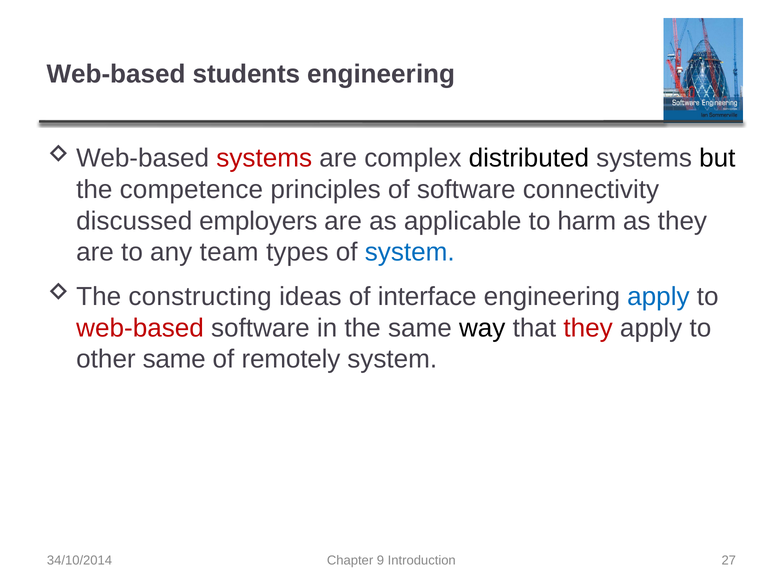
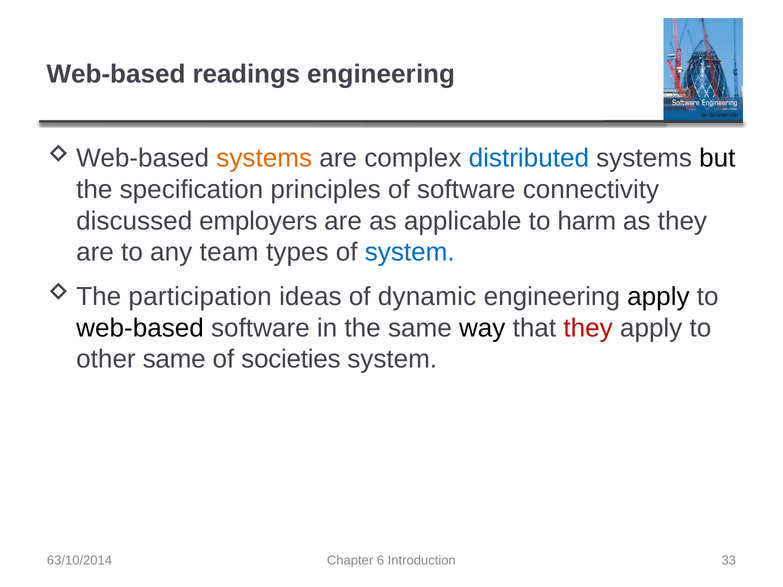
students: students -> readings
systems at (264, 158) colour: red -> orange
distributed colour: black -> blue
competence: competence -> specification
constructing: constructing -> participation
interface: interface -> dynamic
apply at (658, 297) colour: blue -> black
web-based at (140, 328) colour: red -> black
remotely: remotely -> societies
34/10/2014: 34/10/2014 -> 63/10/2014
9: 9 -> 6
27: 27 -> 33
